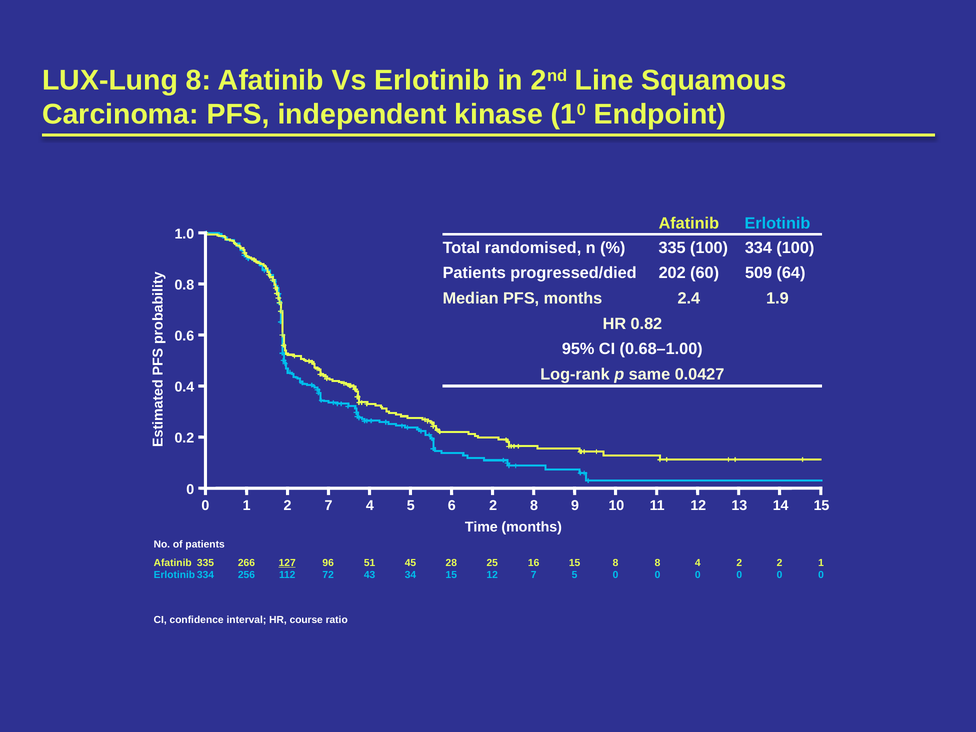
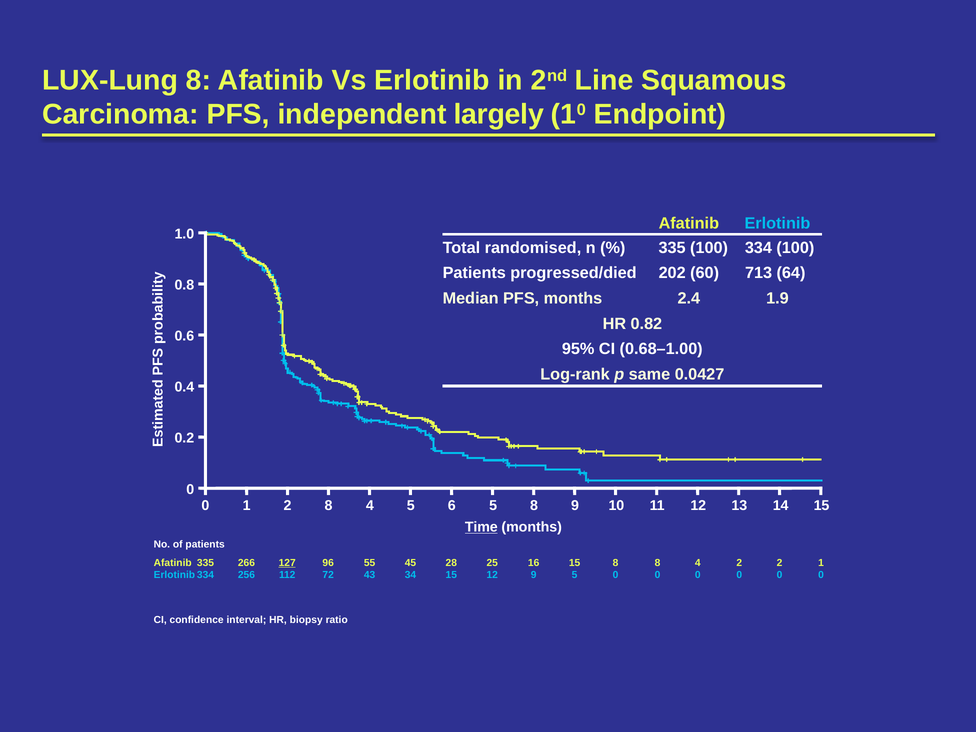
kinase: kinase -> largely
509: 509 -> 713
2 7: 7 -> 8
6 2: 2 -> 5
Time underline: none -> present
51: 51 -> 55
12 7: 7 -> 9
course: course -> biopsy
